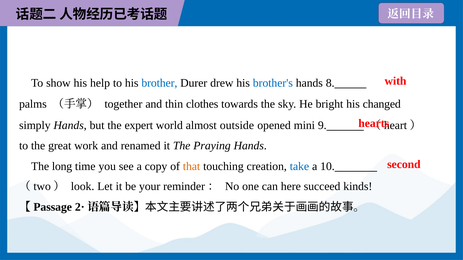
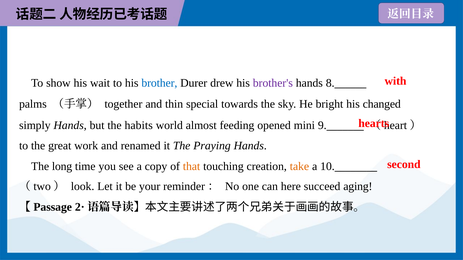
help: help -> wait
brother's colour: blue -> purple
clothes: clothes -> special
expert: expert -> habits
outside: outside -> feeding
take colour: blue -> orange
kinds: kinds -> aging
